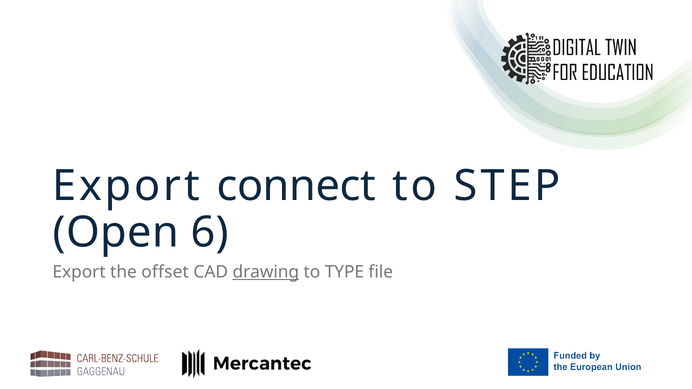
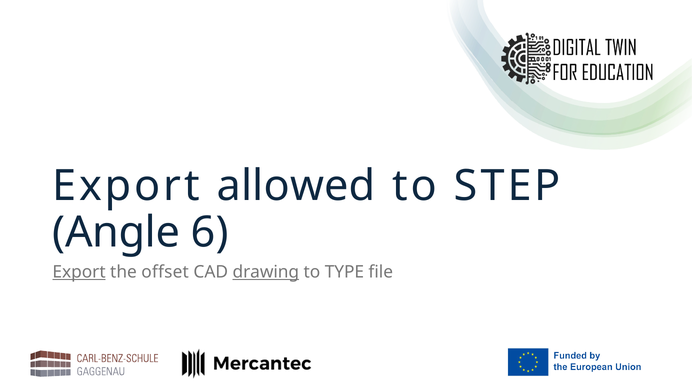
connect: connect -> allowed
Open: Open -> Angle
Export at (79, 272) underline: none -> present
